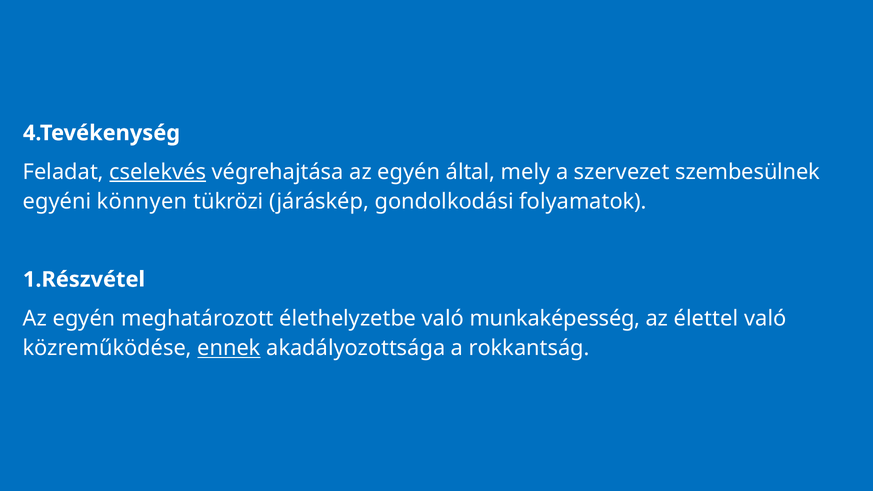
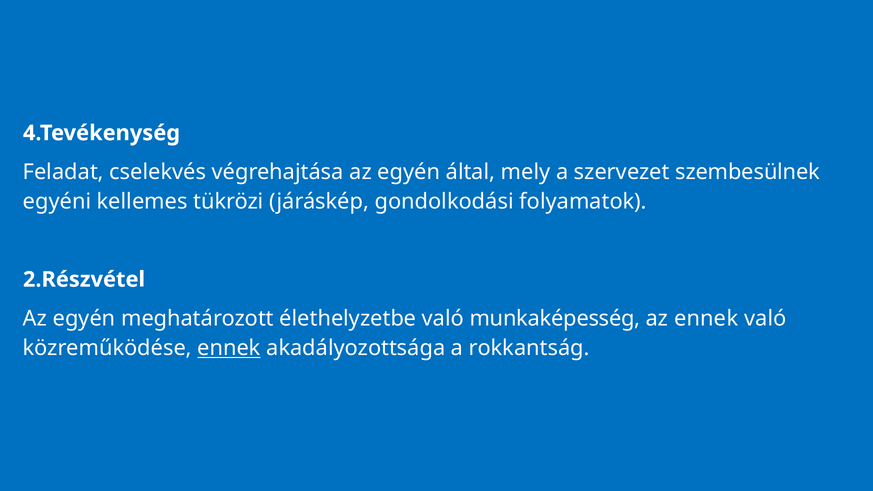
cselekvés underline: present -> none
könnyen: könnyen -> kellemes
1.Részvétel: 1.Részvétel -> 2.Részvétel
az élettel: élettel -> ennek
